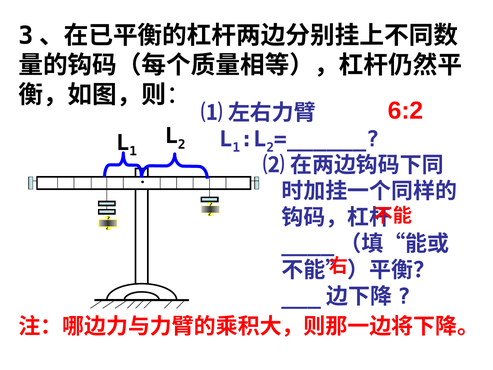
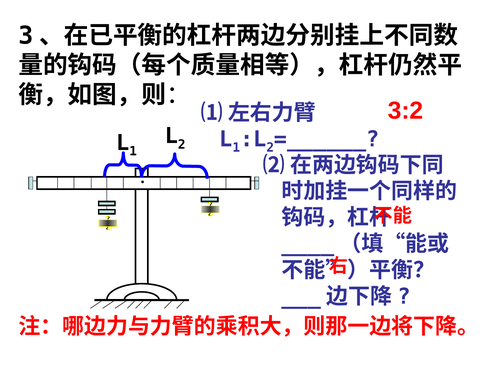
6:2: 6:2 -> 3:2
